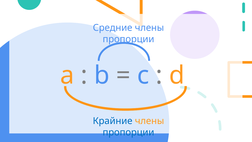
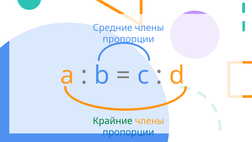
Крайние colour: blue -> green
